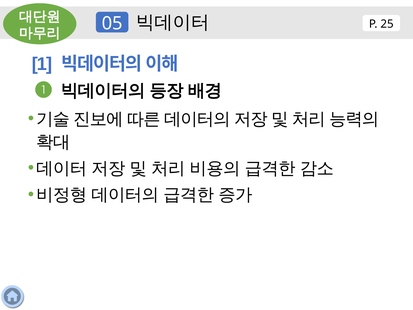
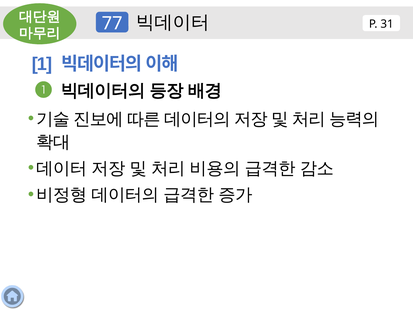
25: 25 -> 31
05: 05 -> 77
